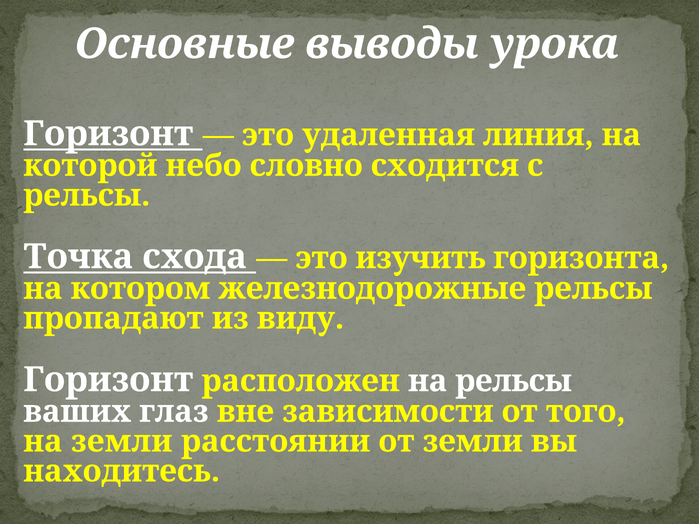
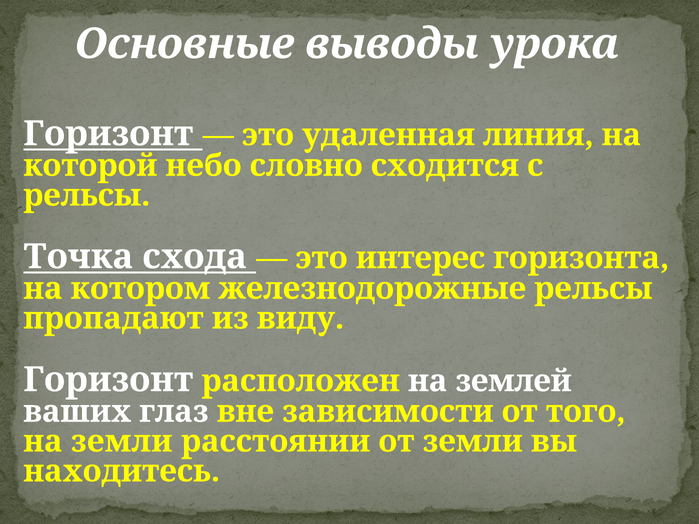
изучить: изучить -> интерес
на рельсы: рельсы -> землей
